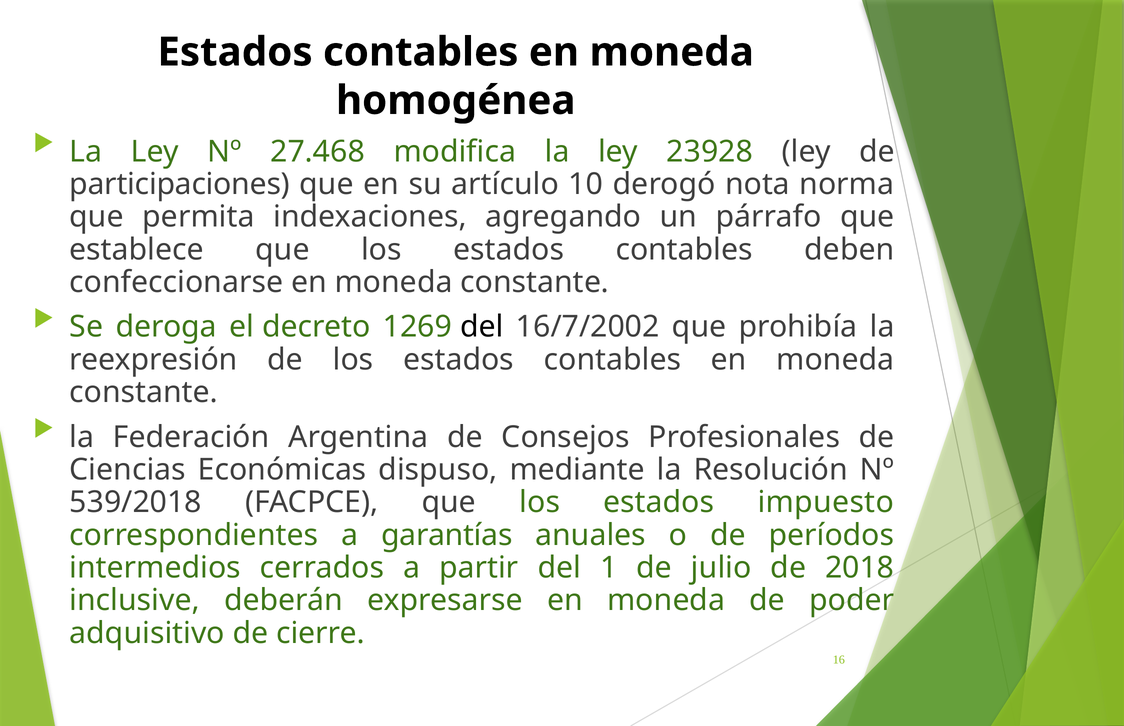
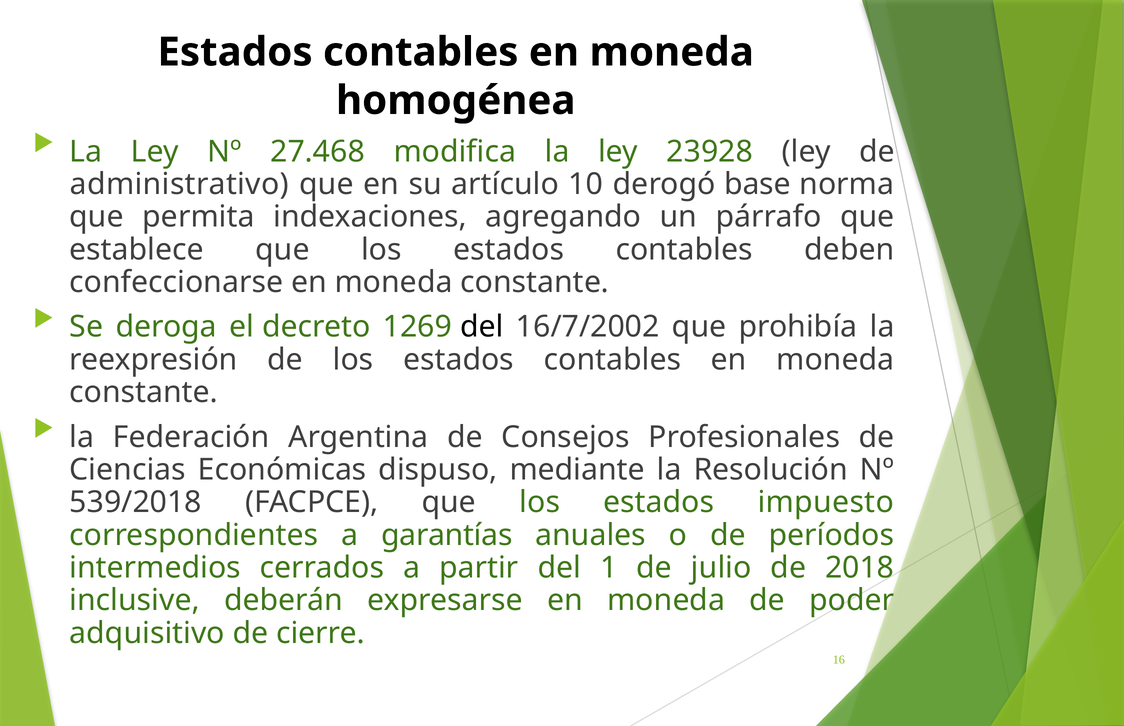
participaciones: participaciones -> administrativo
nota: nota -> base
